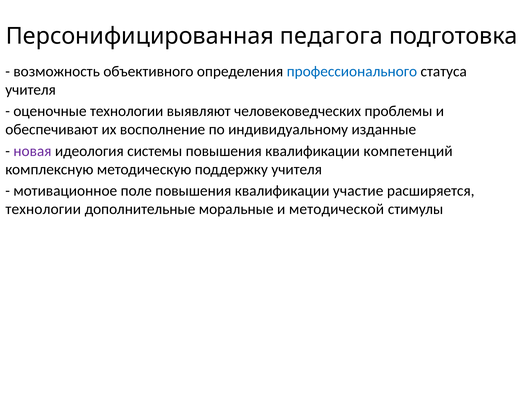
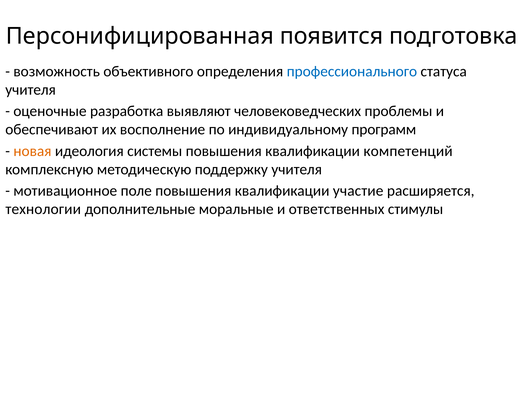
педагога: педагога -> появится
оценочные технологии: технологии -> разработка
изданные: изданные -> программ
новая colour: purple -> orange
методической: методической -> ответственных
